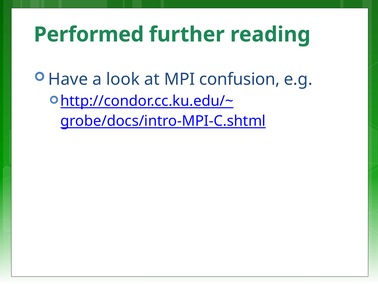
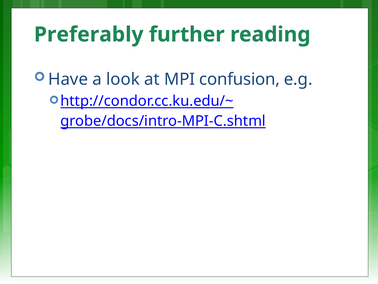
Performed: Performed -> Preferably
